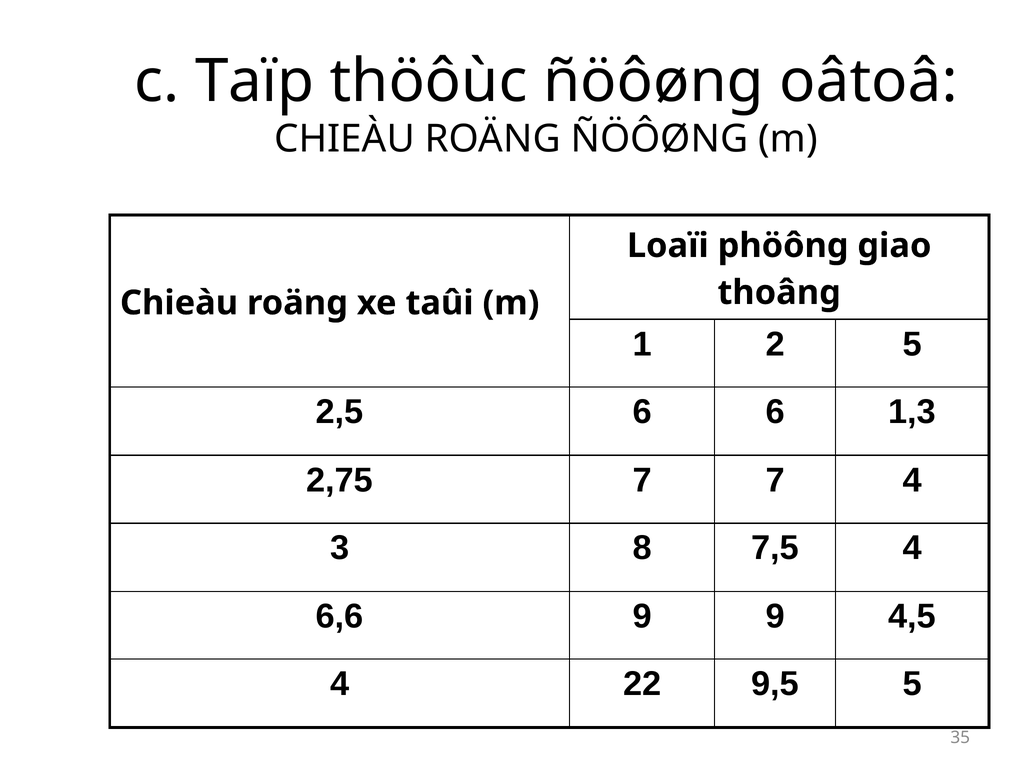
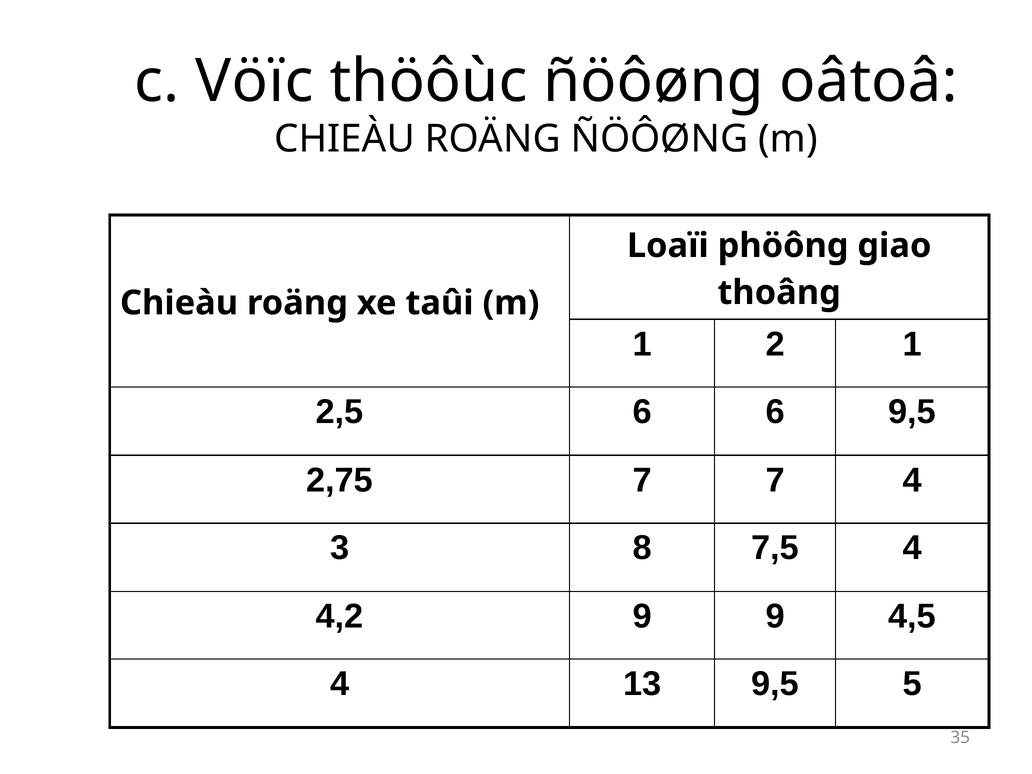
Taïp: Taïp -> Vöïc
2 5: 5 -> 1
6 1,3: 1,3 -> 9,5
6,6: 6,6 -> 4,2
22: 22 -> 13
